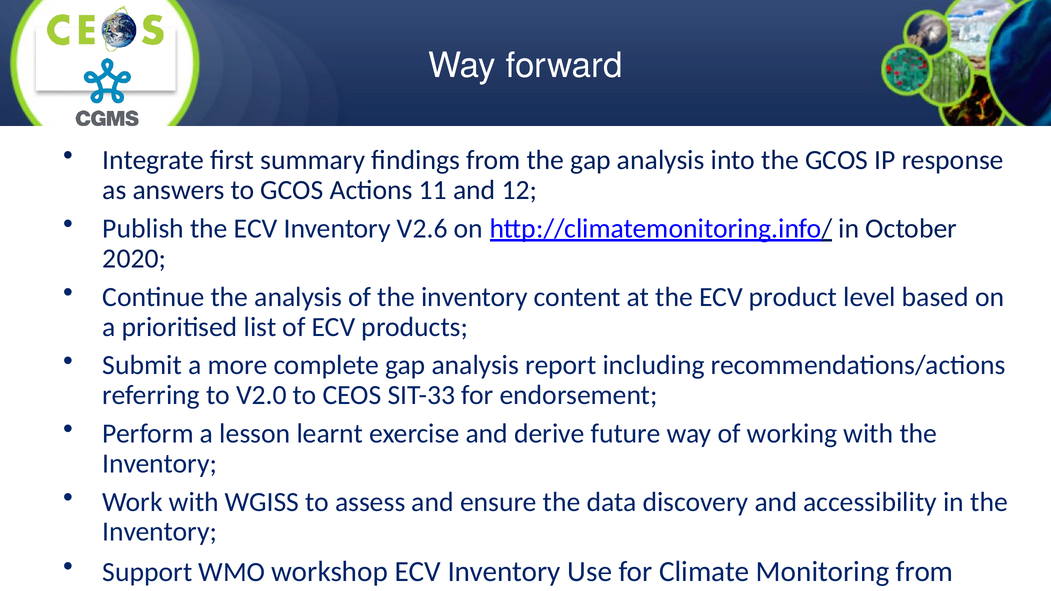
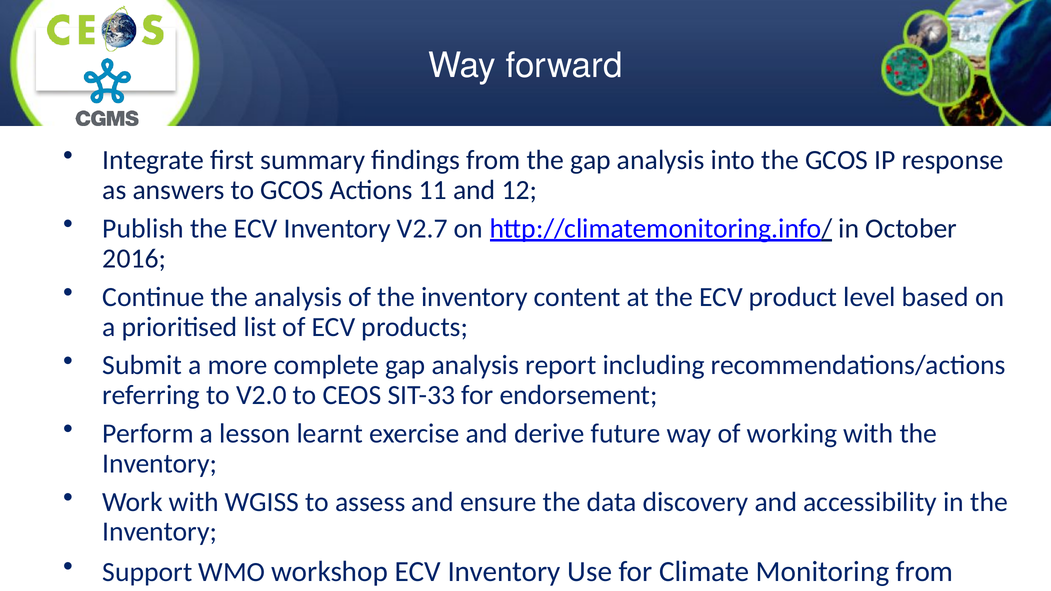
V2.6: V2.6 -> V2.7
2020: 2020 -> 2016
